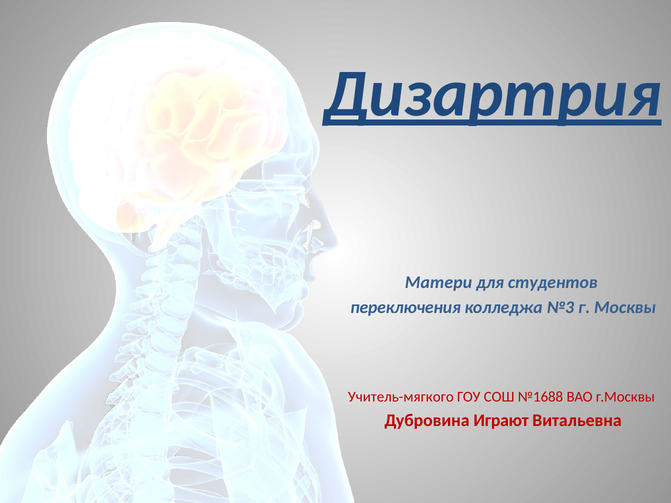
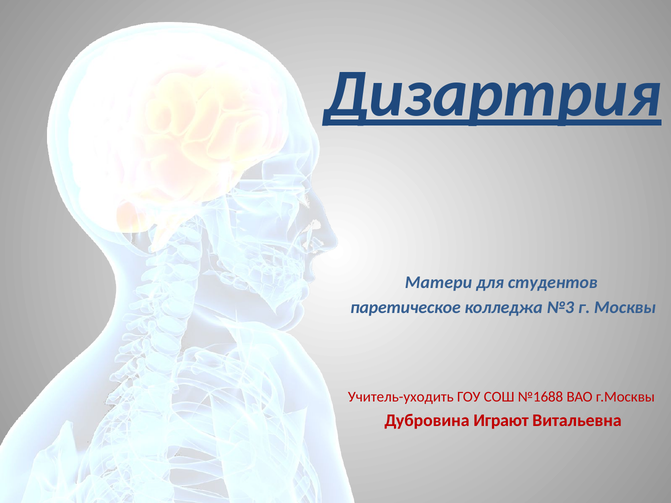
переключения: переключения -> паретическое
Учитель-мягкого: Учитель-мягкого -> Учитель-уходить
